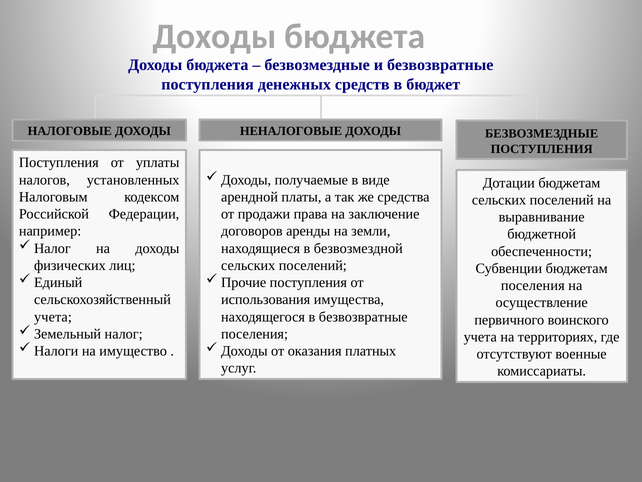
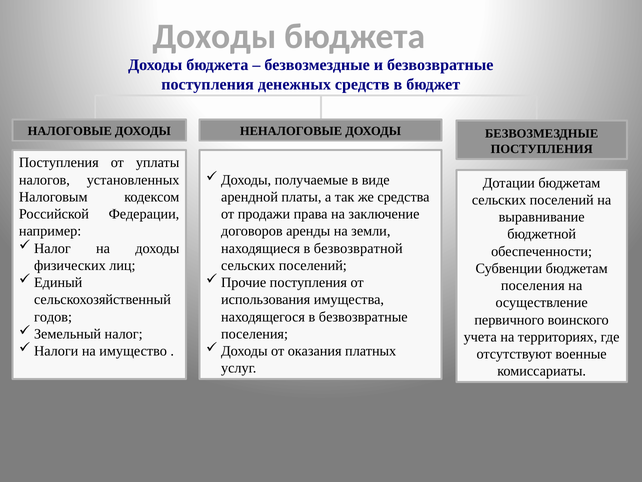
безвозмездной: безвозмездной -> безвозвратной
учета at (53, 317): учета -> годов
